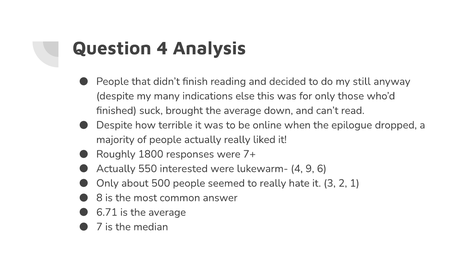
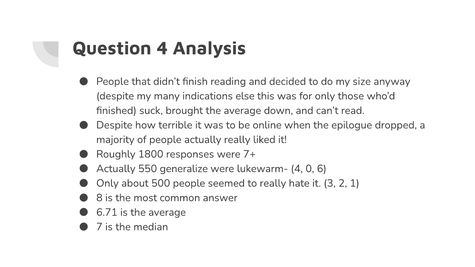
still: still -> size
interested: interested -> generalize
9: 9 -> 0
